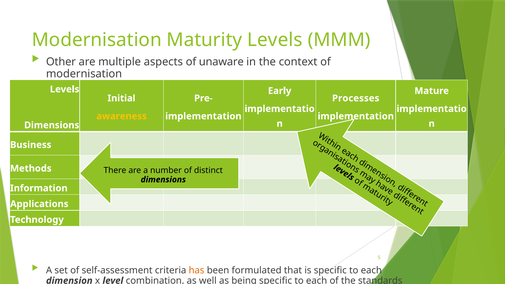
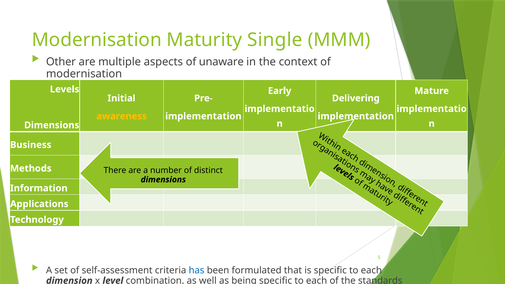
Maturity Levels: Levels -> Single
Processes: Processes -> Delivering
has colour: orange -> blue
